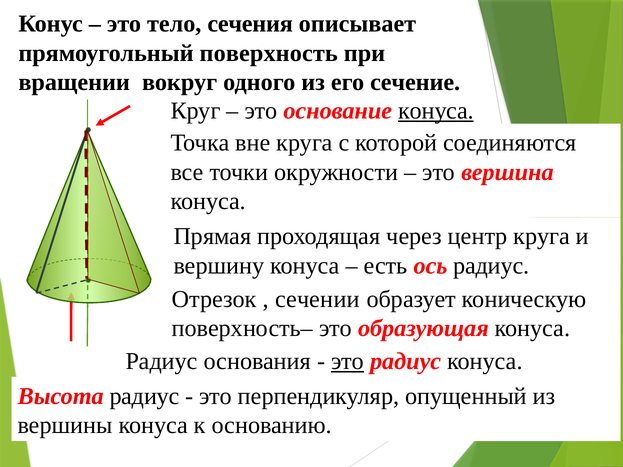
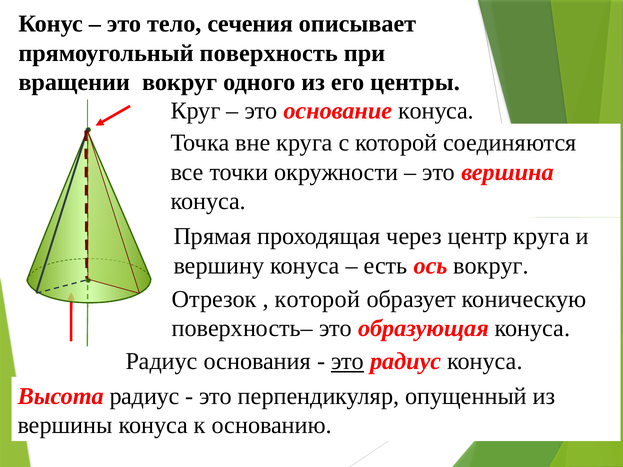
сечение: сечение -> центры
конуса at (436, 111) underline: present -> none
ось радиус: радиус -> вокруг
сечении at (317, 300): сечении -> которой
